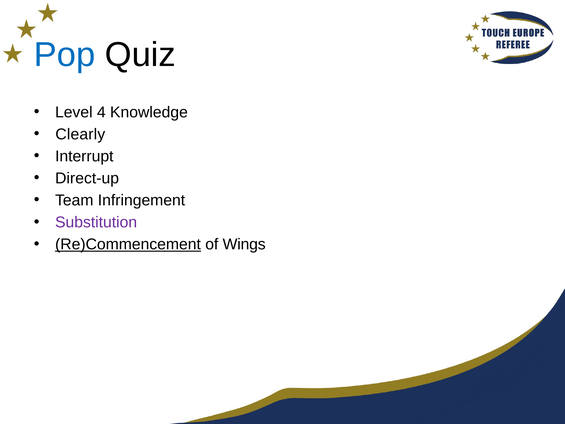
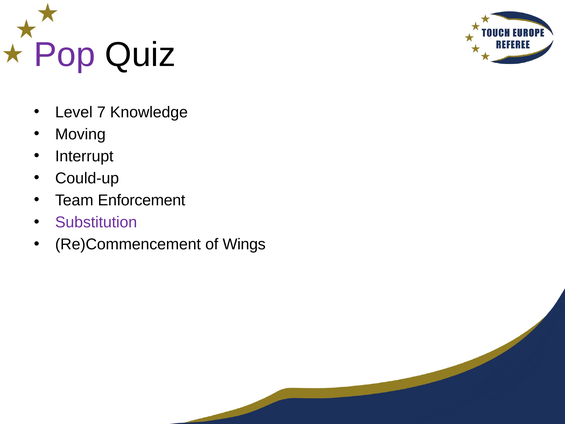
Pop colour: blue -> purple
4: 4 -> 7
Clearly: Clearly -> Moving
Direct-up: Direct-up -> Could-up
Infringement: Infringement -> Enforcement
Re)Commencement underline: present -> none
